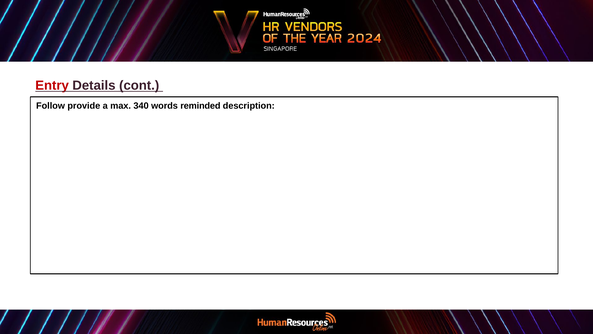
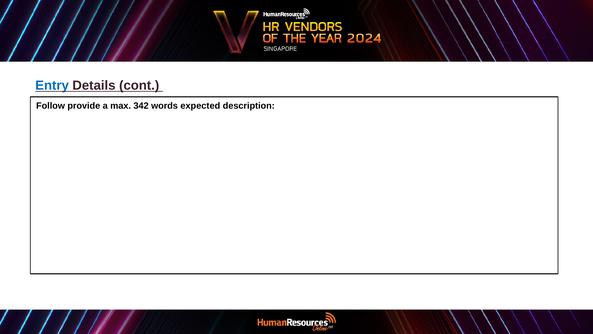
Entry colour: red -> blue
340: 340 -> 342
reminded: reminded -> expected
